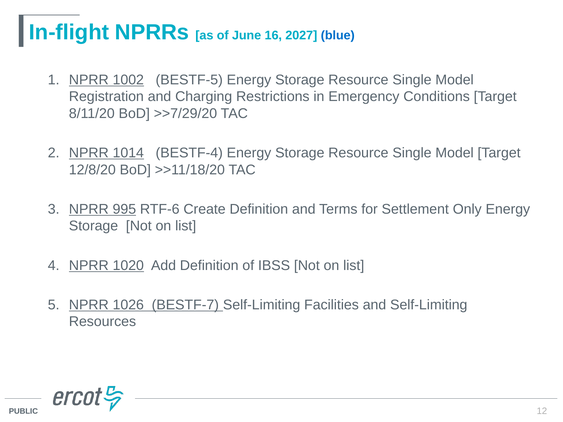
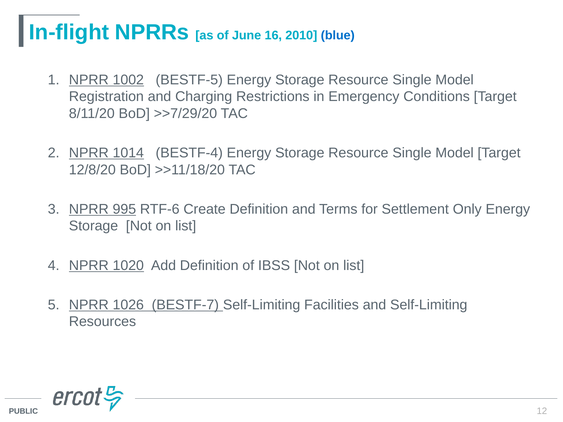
2027: 2027 -> 2010
